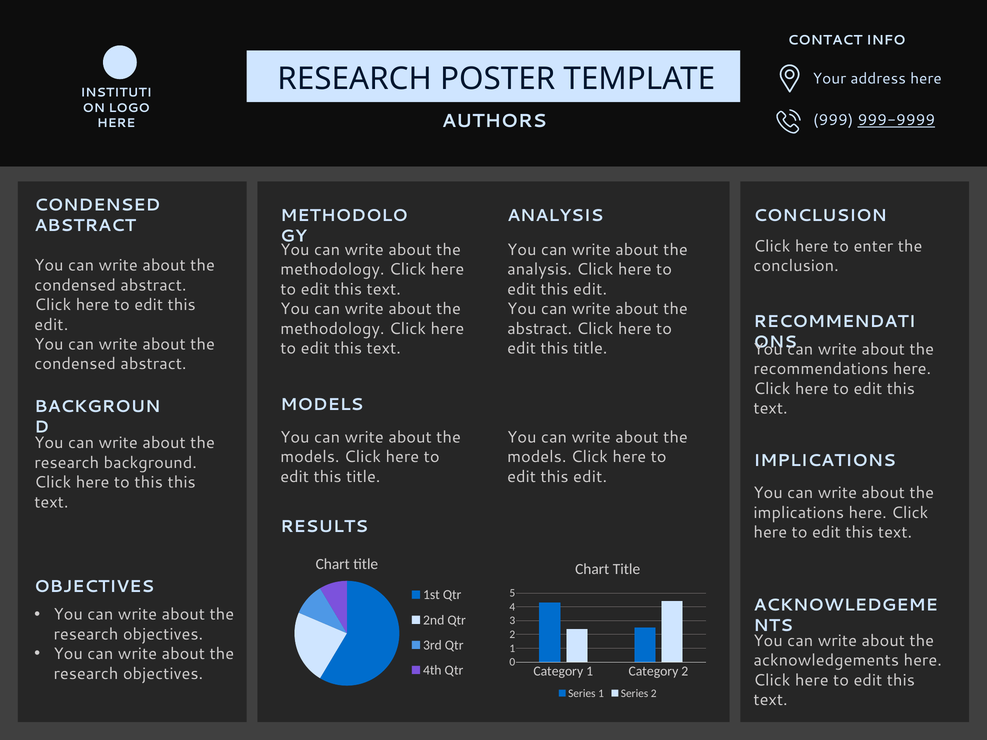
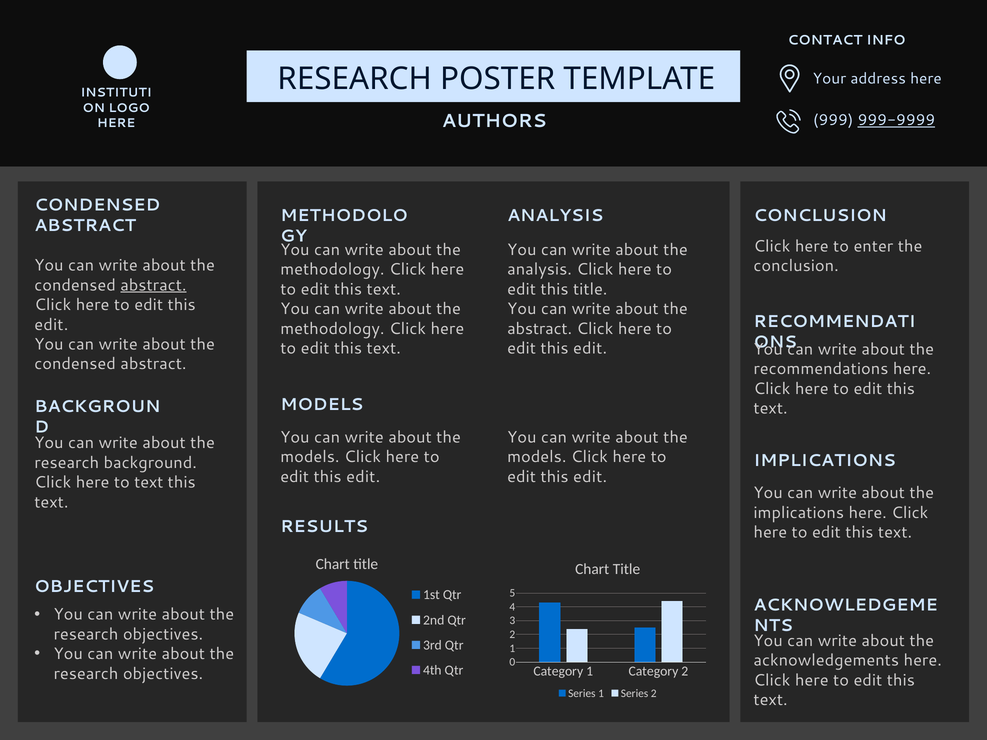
abstract at (153, 285) underline: none -> present
edit at (590, 289): edit -> title
title at (590, 348): title -> edit
title at (363, 477): title -> edit
to this: this -> text
